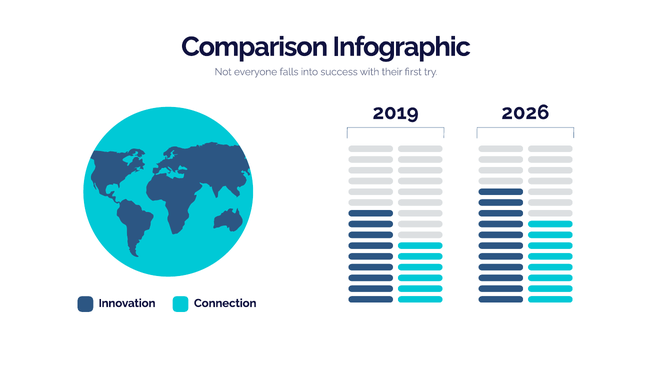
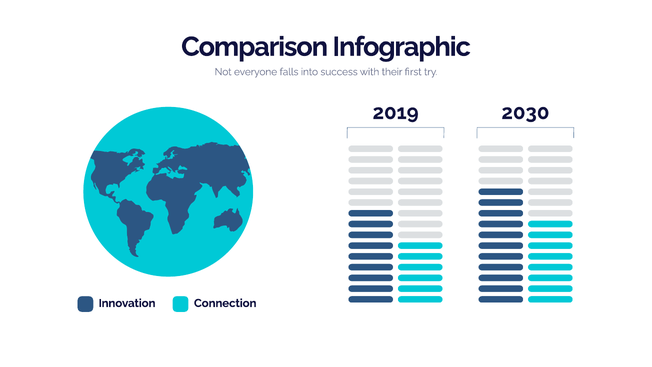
2026: 2026 -> 2030
